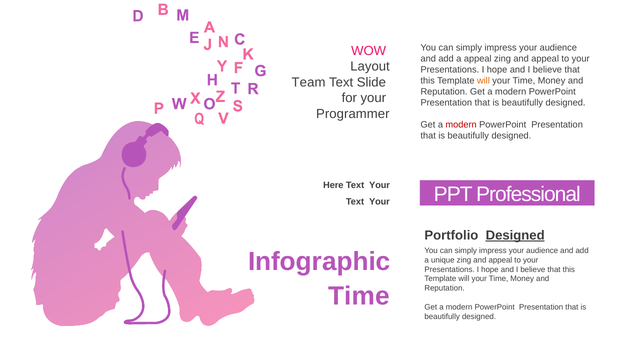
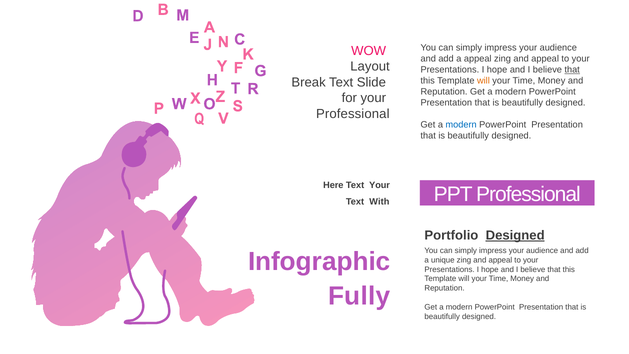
that at (572, 70) underline: none -> present
Team: Team -> Break
Programmer at (353, 114): Programmer -> Professional
modern at (461, 125) colour: red -> blue
Your at (379, 202): Your -> With
Time at (359, 296): Time -> Fully
